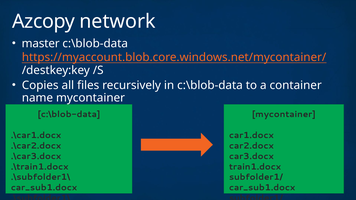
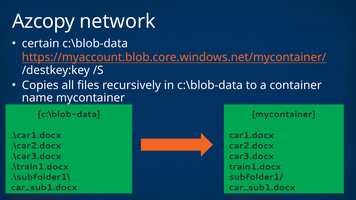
master: master -> certain
